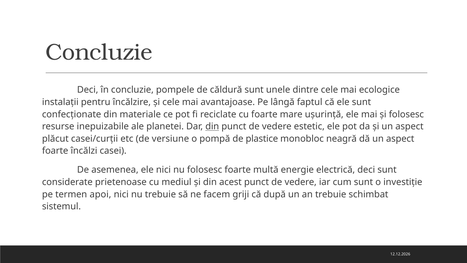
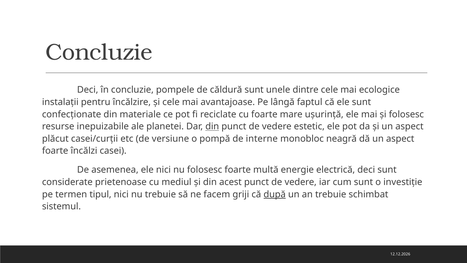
plastice: plastice -> interne
apoi: apoi -> tipul
după underline: none -> present
